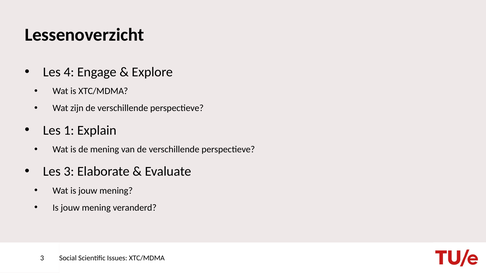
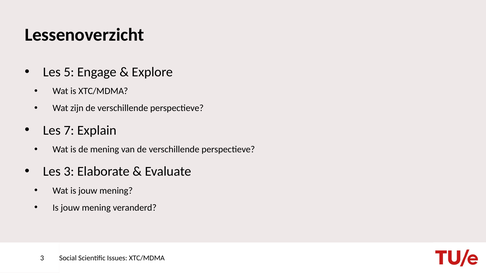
4: 4 -> 5
1: 1 -> 7
